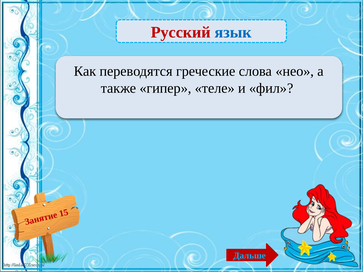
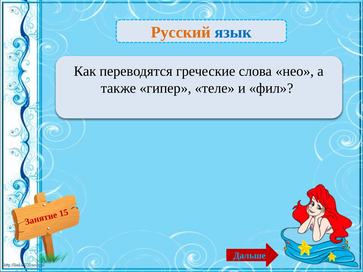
Русский colour: red -> orange
